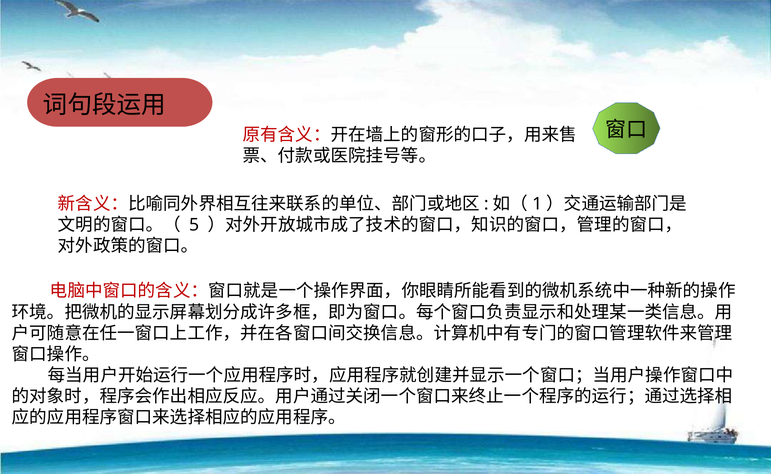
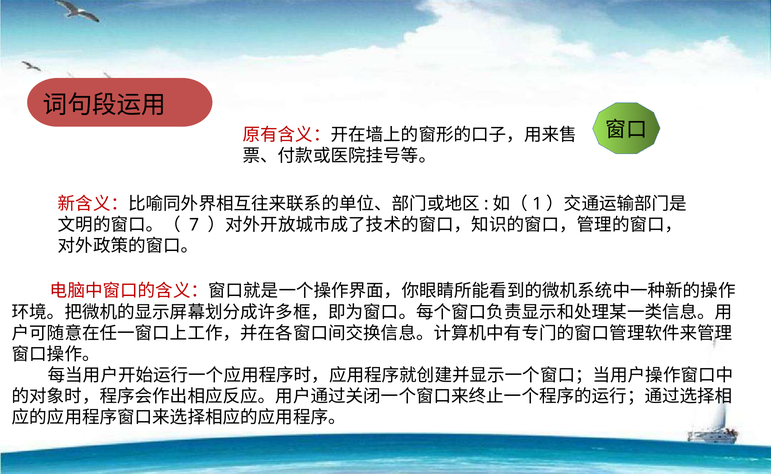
5: 5 -> 7
